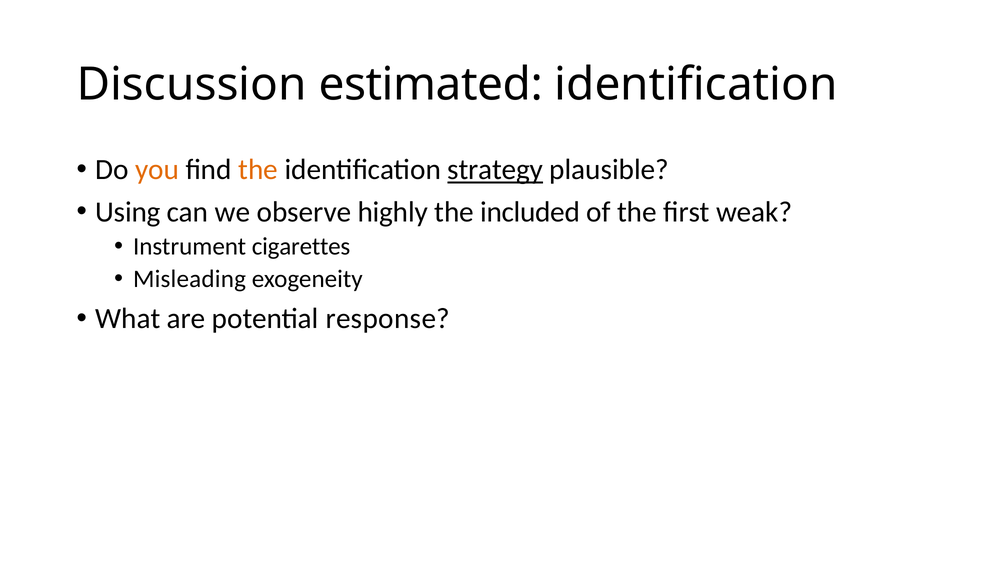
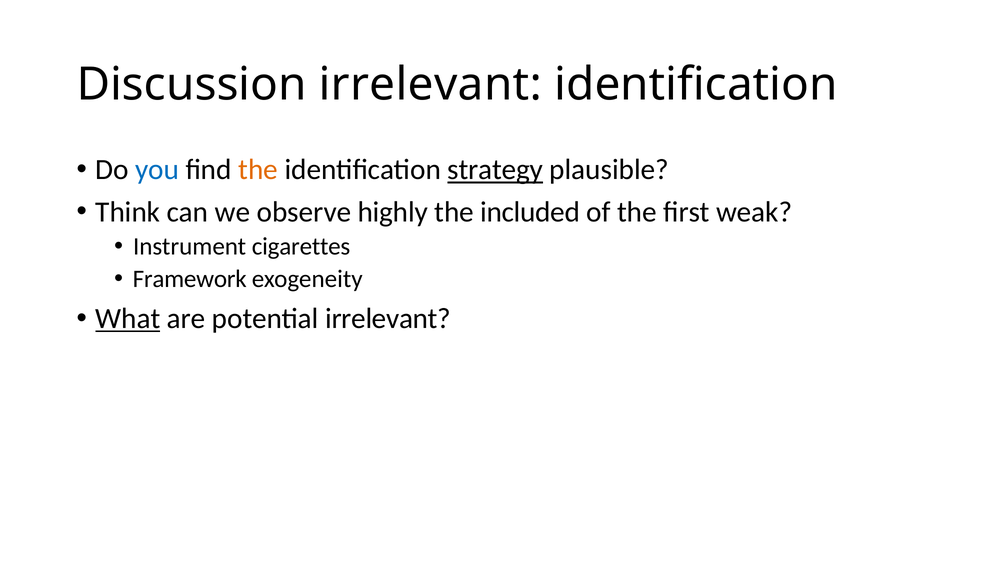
Discussion estimated: estimated -> irrelevant
you colour: orange -> blue
Using: Using -> Think
Misleading: Misleading -> Framework
What underline: none -> present
potential response: response -> irrelevant
